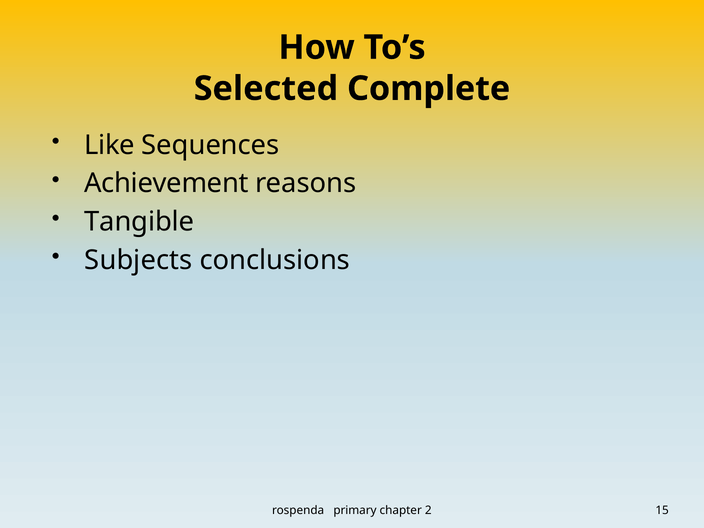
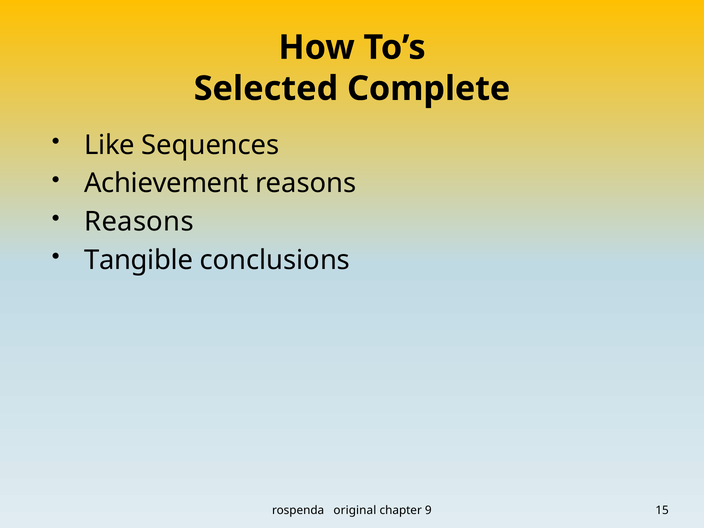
Tangible at (139, 222): Tangible -> Reasons
Subjects: Subjects -> Tangible
primary: primary -> original
2: 2 -> 9
